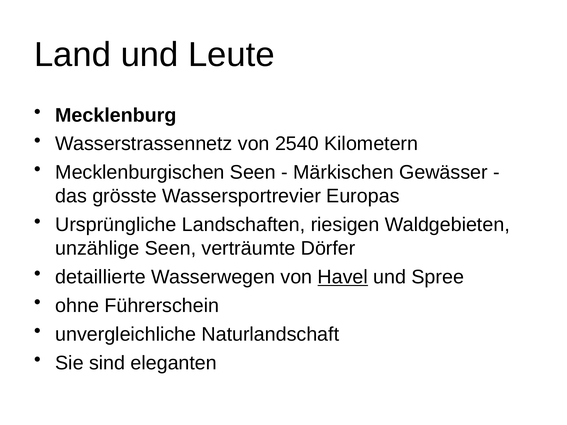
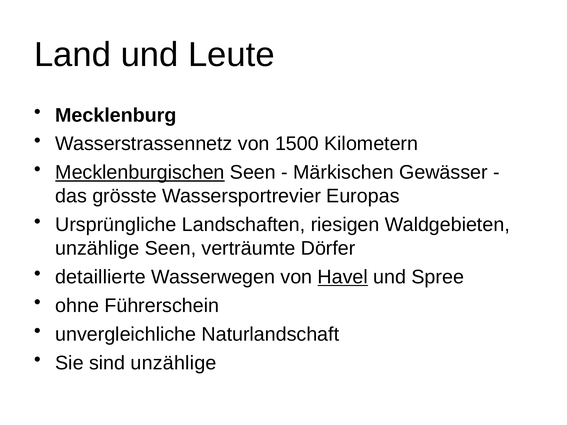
2540: 2540 -> 1500
Mecklenburgischen underline: none -> present
sind eleganten: eleganten -> unzählige
